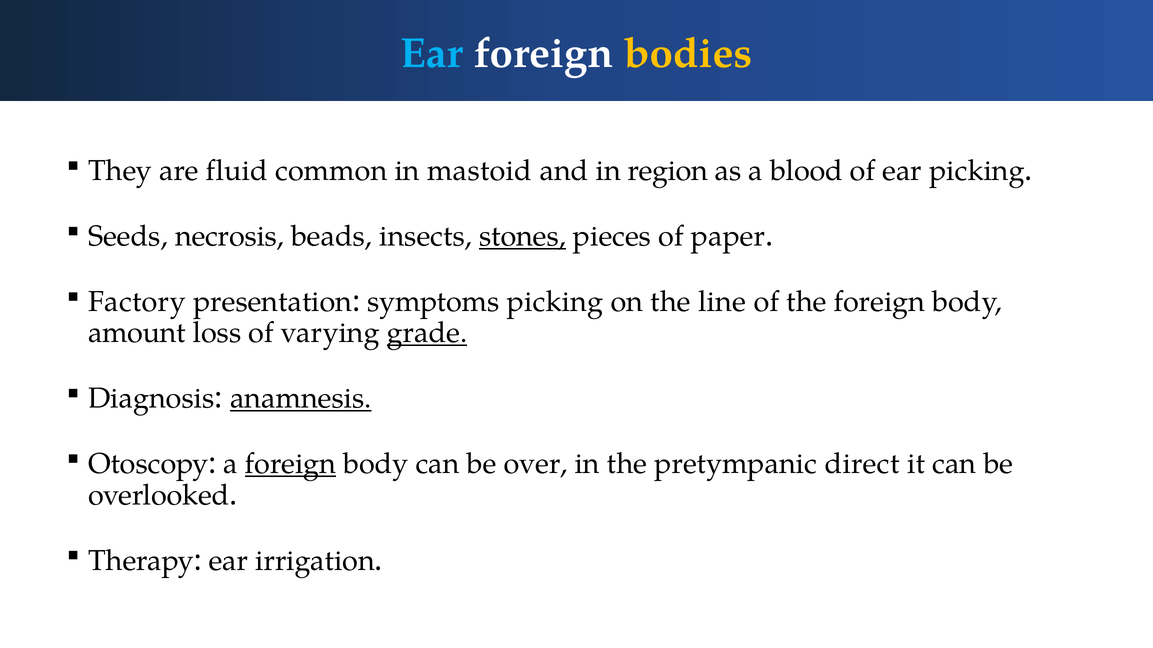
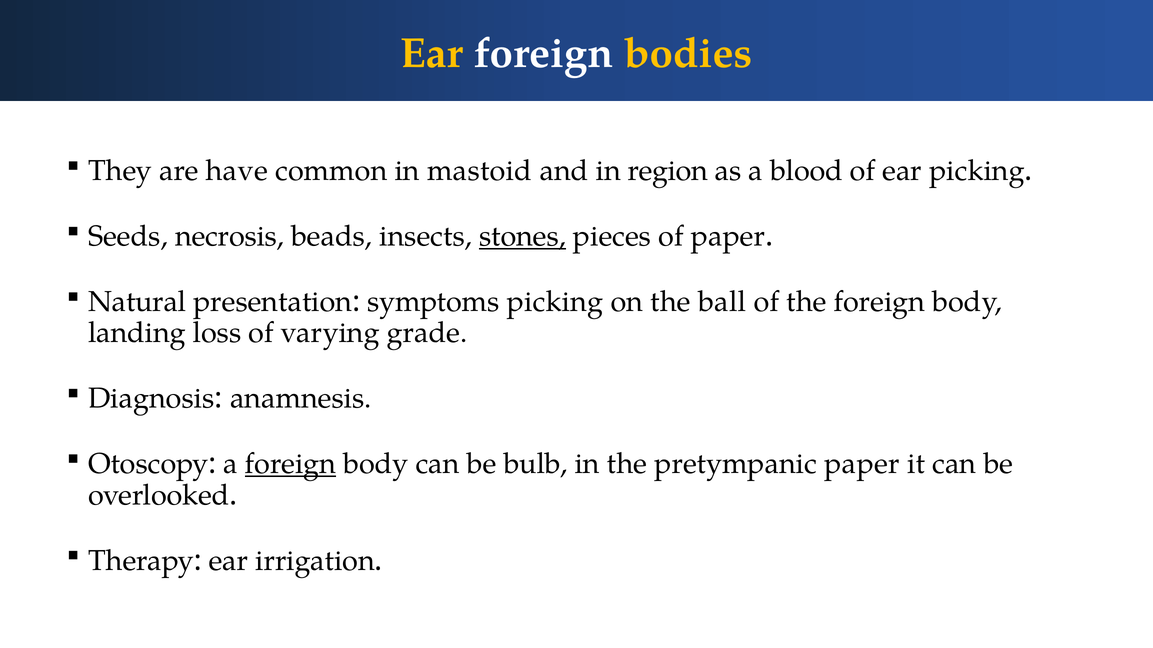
Ear at (432, 53) colour: light blue -> yellow
fluid: fluid -> have
Factory: Factory -> Natural
line: line -> ball
amount: amount -> landing
grade underline: present -> none
anamnesis underline: present -> none
over: over -> bulb
pretympanic direct: direct -> paper
